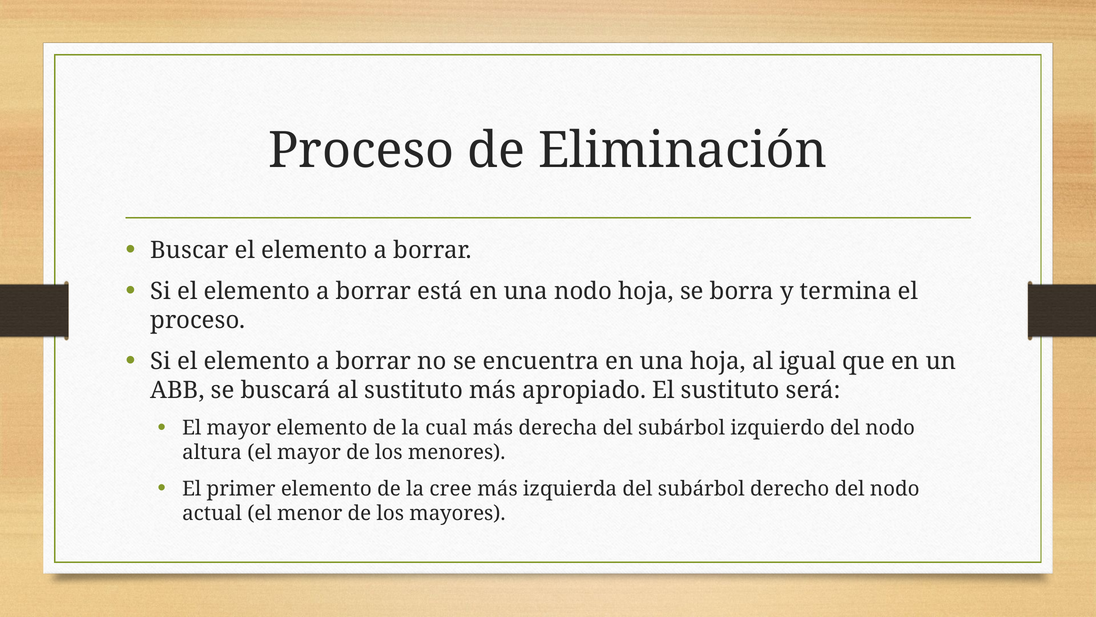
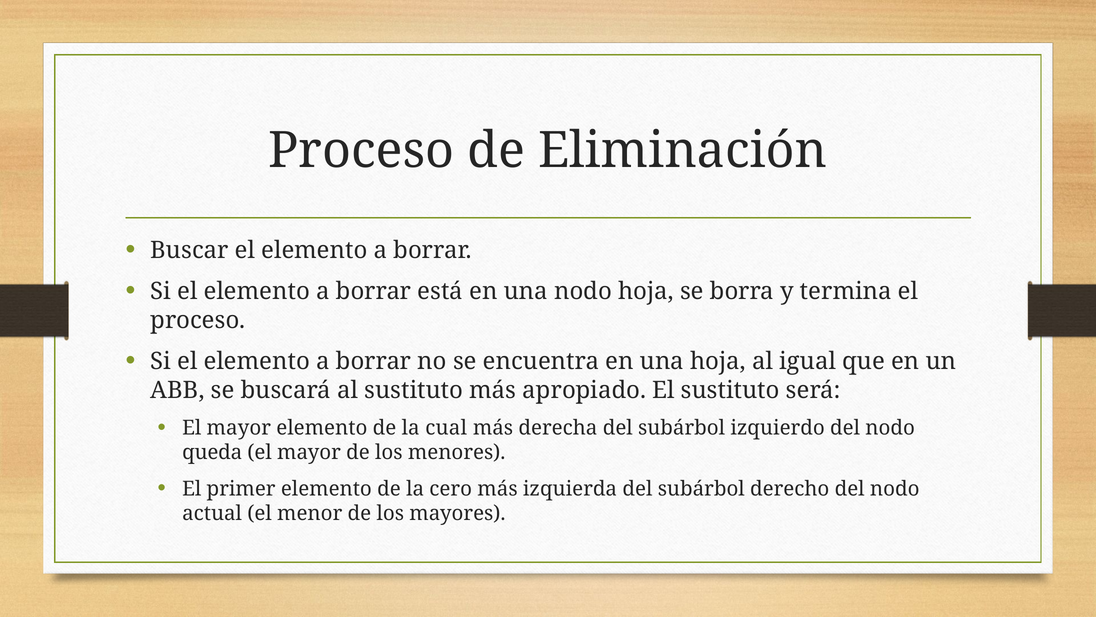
altura: altura -> queda
cree: cree -> cero
